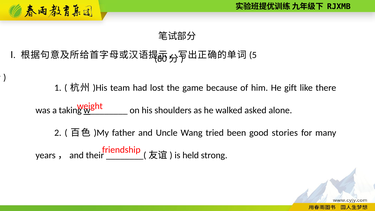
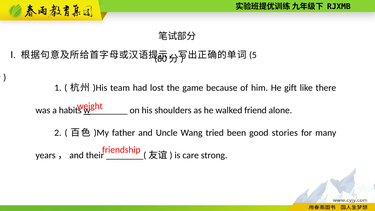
taking: taking -> habits
asked: asked -> friend
held: held -> care
